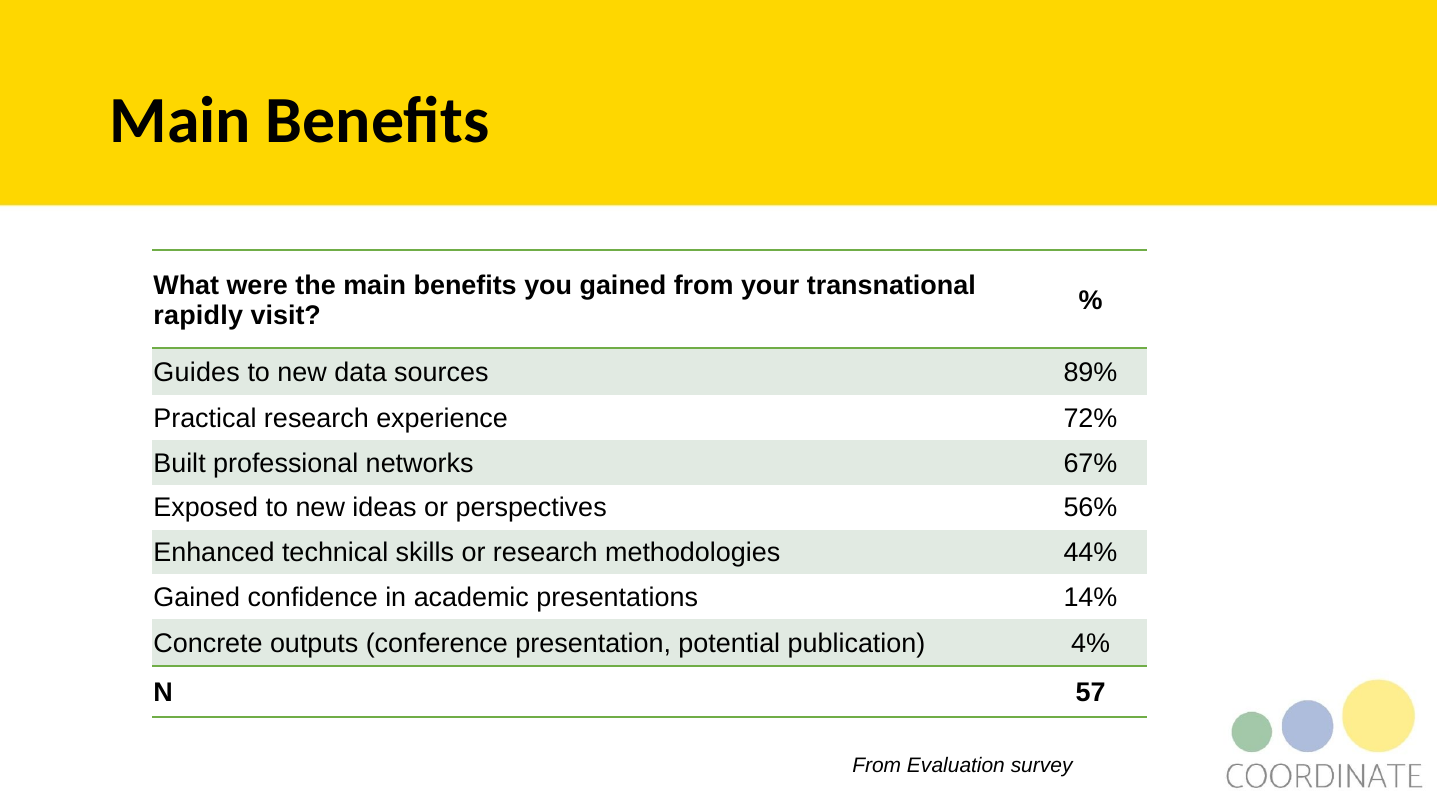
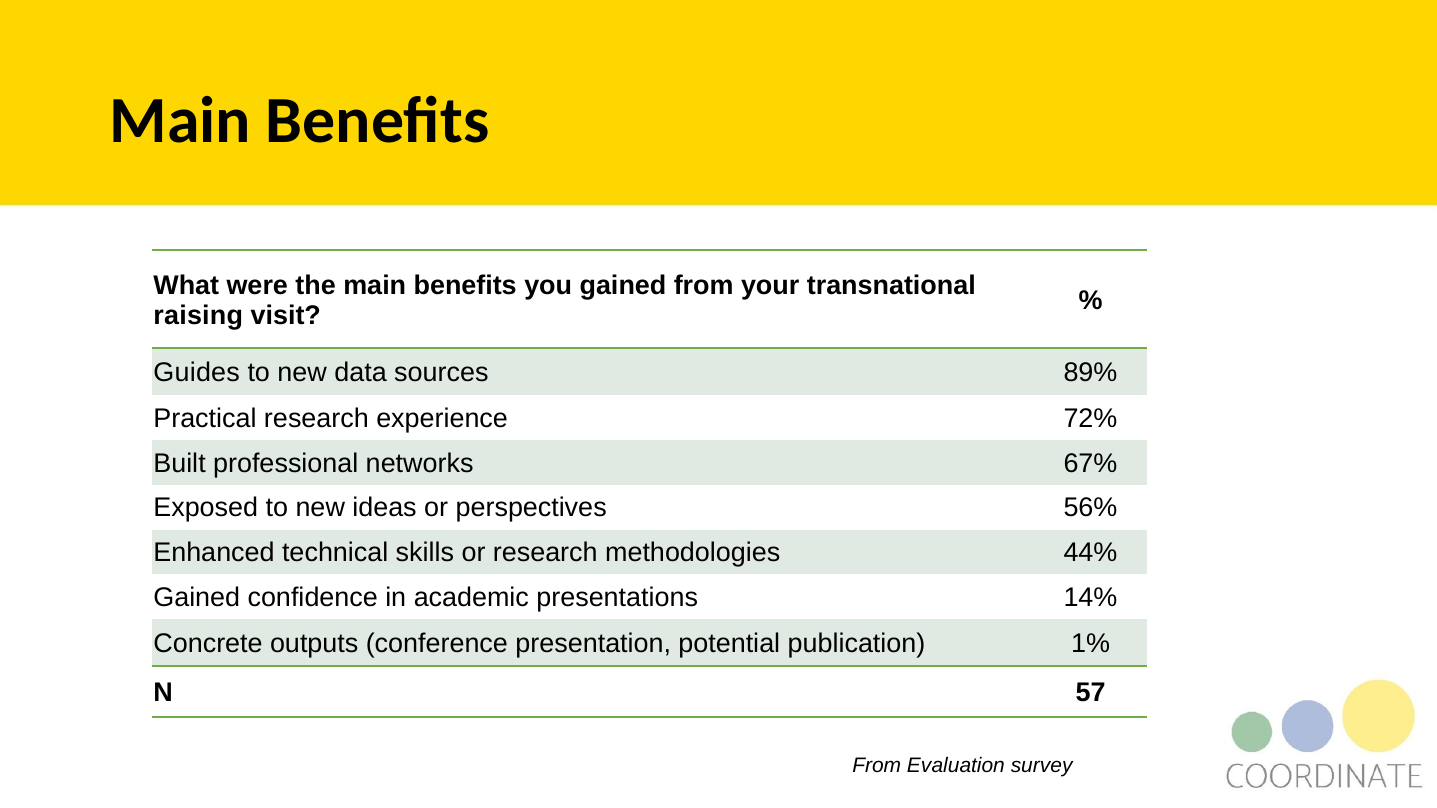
rapidly: rapidly -> raising
4%: 4% -> 1%
